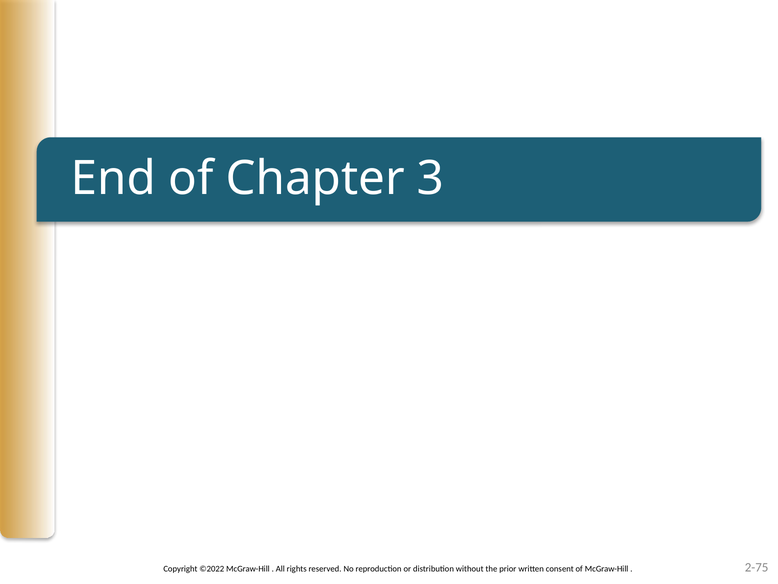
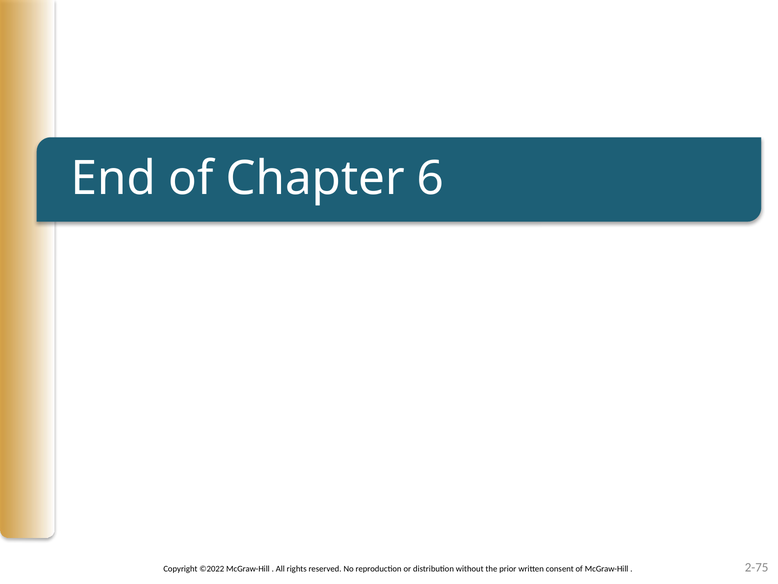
3: 3 -> 6
